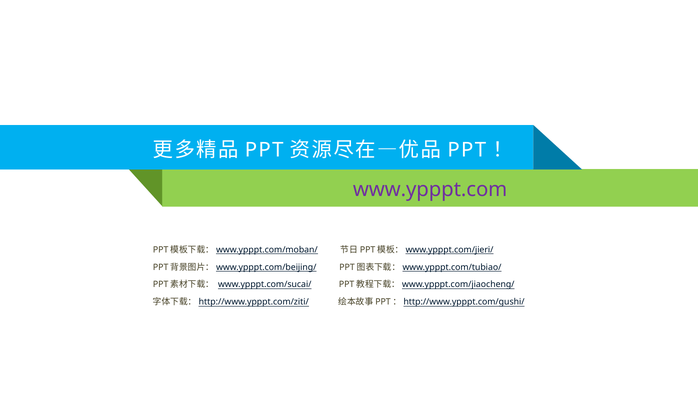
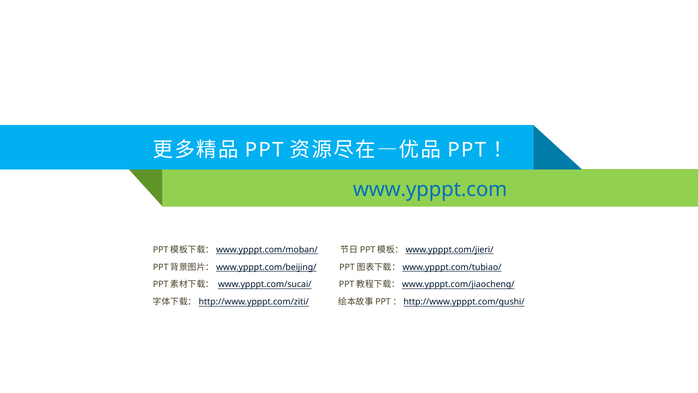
www.ypppt.com colour: purple -> blue
